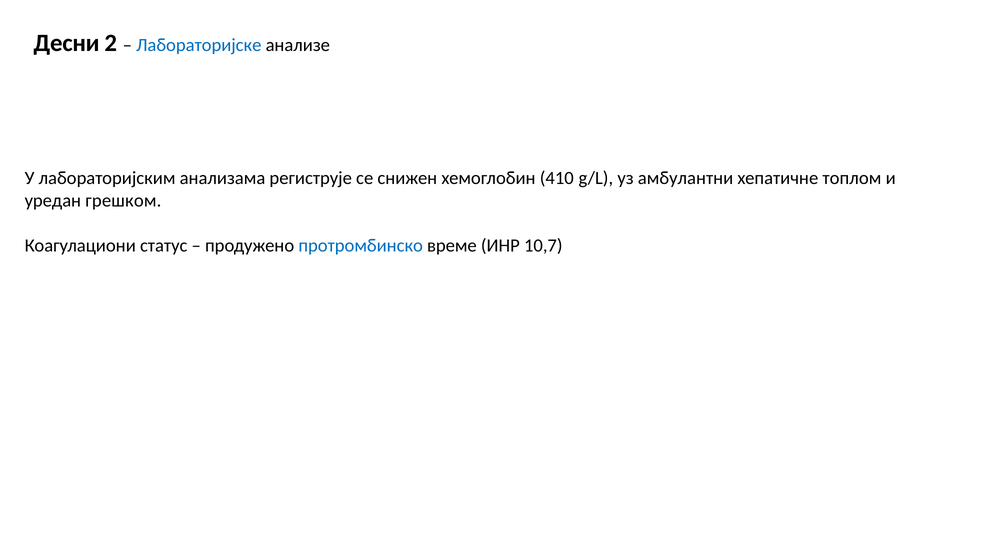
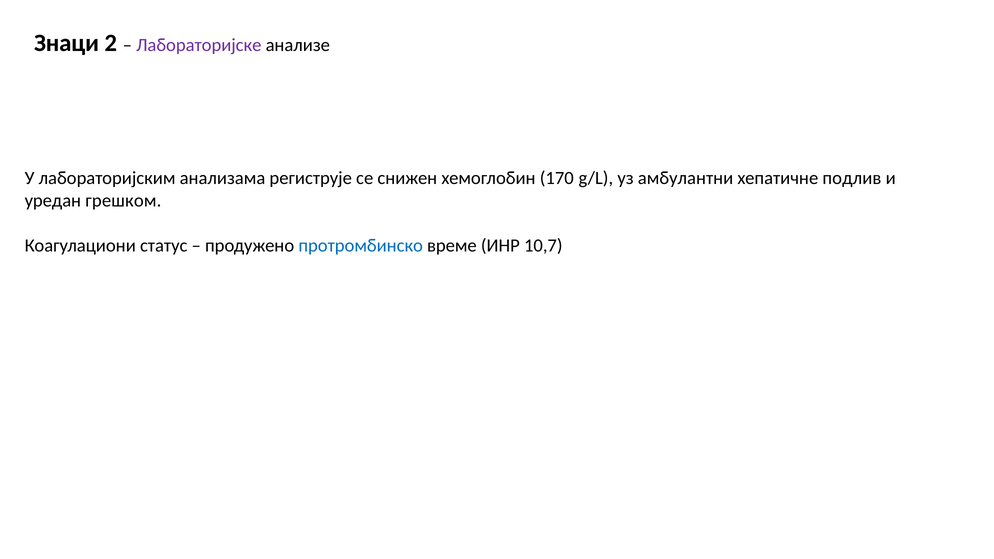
Десни: Десни -> Знаци
Лабораторијске colour: blue -> purple
410: 410 -> 170
топлом: топлом -> подлив
